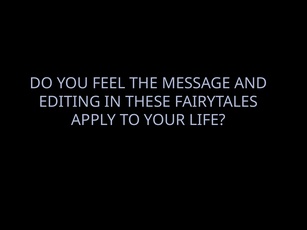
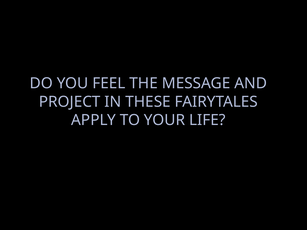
EDITING: EDITING -> PROJECT
